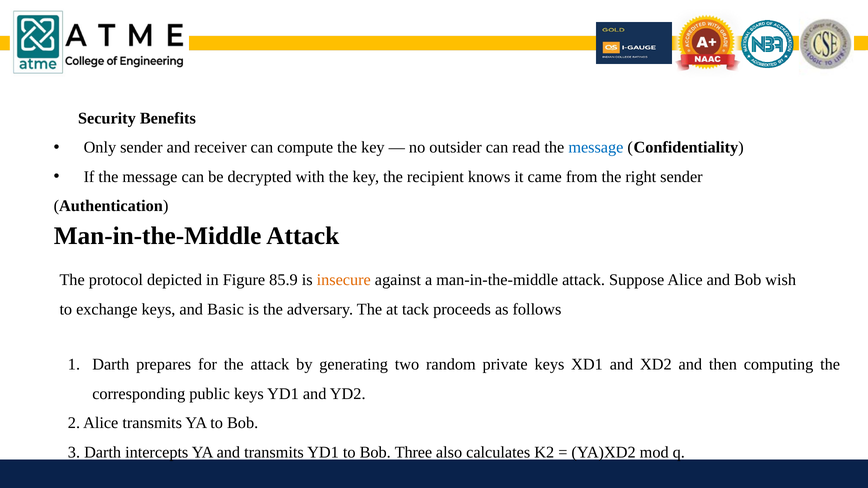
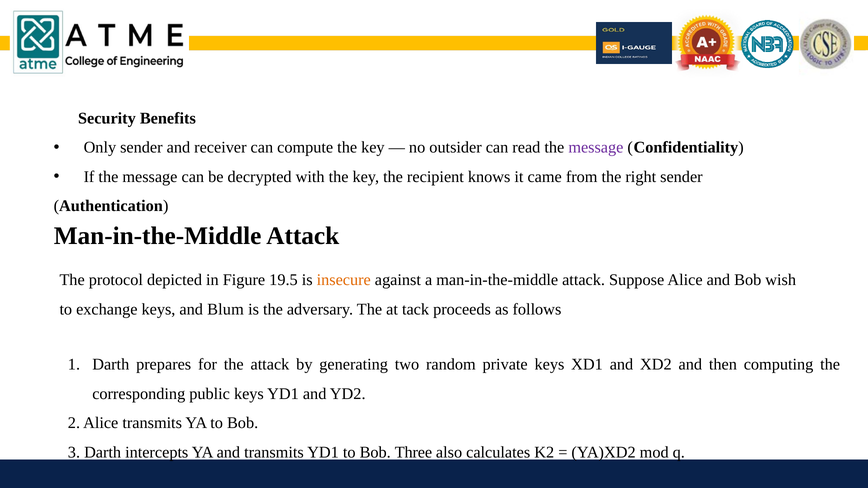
message at (596, 148) colour: blue -> purple
85.9: 85.9 -> 19.5
Basic: Basic -> Blum
